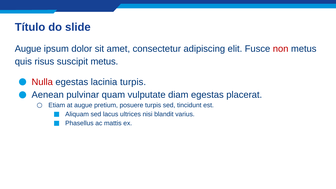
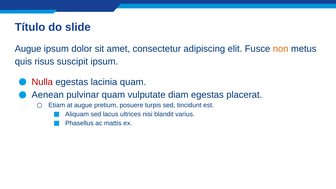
non colour: red -> orange
suscipit metus: metus -> ipsum
lacinia turpis: turpis -> quam
